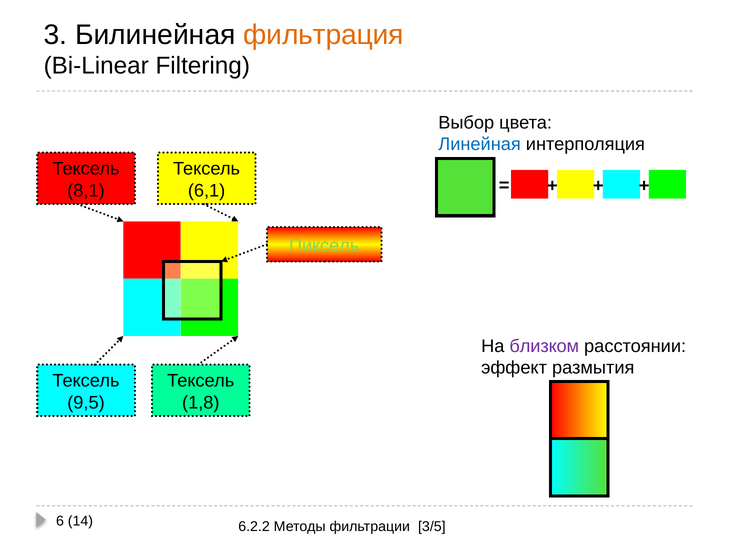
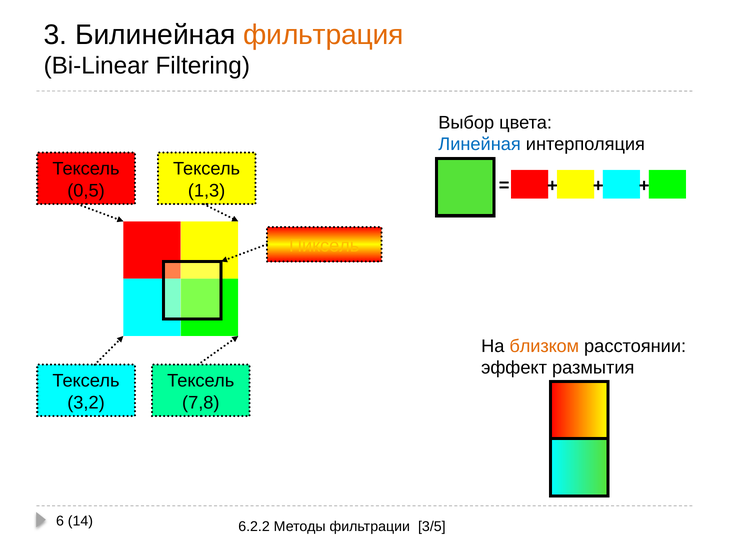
8,1: 8,1 -> 0,5
6,1: 6,1 -> 1,3
Пиксель colour: light green -> yellow
близком colour: purple -> orange
9,5: 9,5 -> 3,2
1,8: 1,8 -> 7,8
